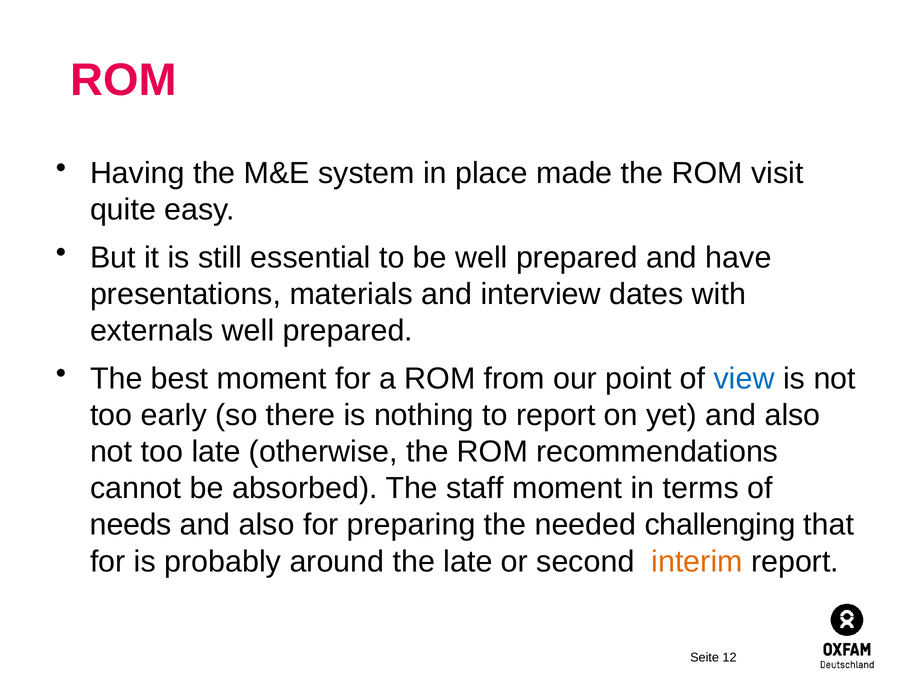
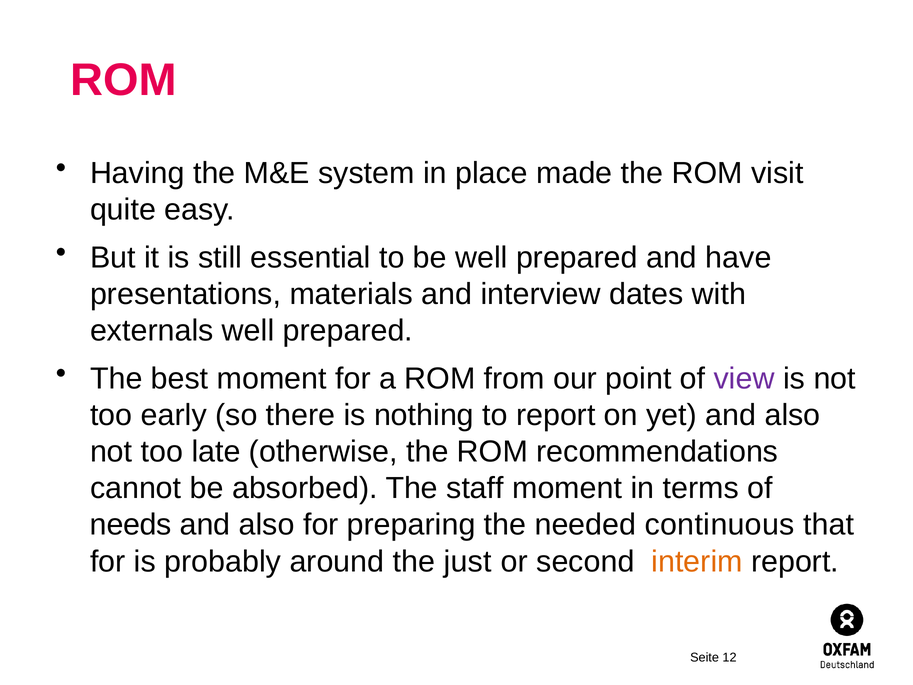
view colour: blue -> purple
challenging: challenging -> continuous
the late: late -> just
